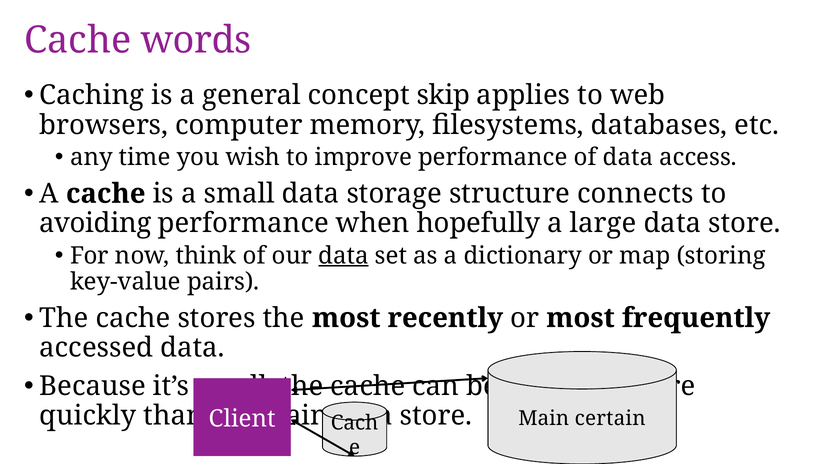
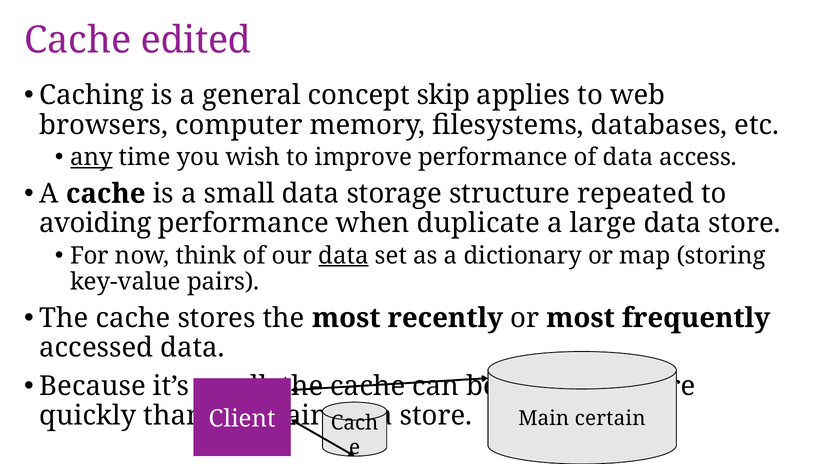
words: words -> edited
any underline: none -> present
connects: connects -> repeated
hopefully: hopefully -> duplicate
